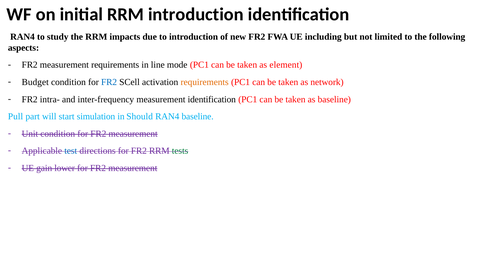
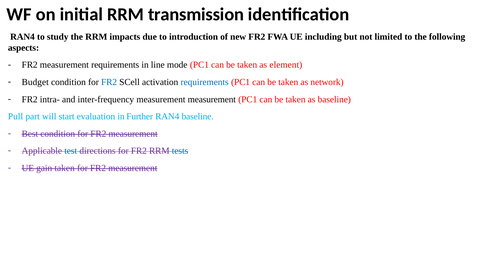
RRM introduction: introduction -> transmission
requirements at (205, 82) colour: orange -> blue
measurement identification: identification -> measurement
simulation: simulation -> evaluation
Should: Should -> Further
Unit: Unit -> Best
tests colour: green -> blue
gain lower: lower -> taken
